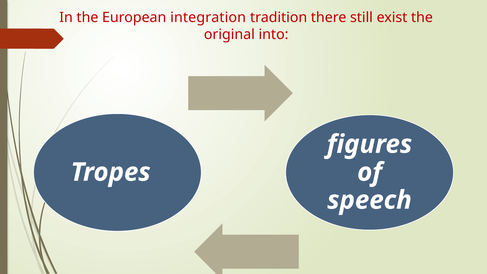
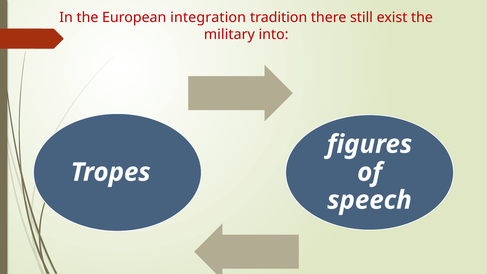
original: original -> military
